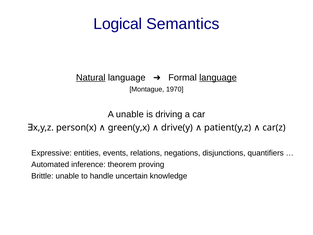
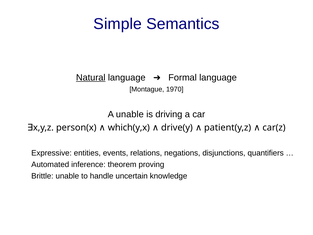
Logical: Logical -> Simple
language at (218, 78) underline: present -> none
green(y,x: green(y,x -> which(y,x
